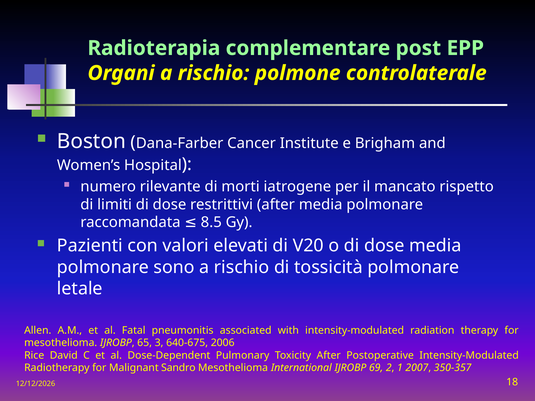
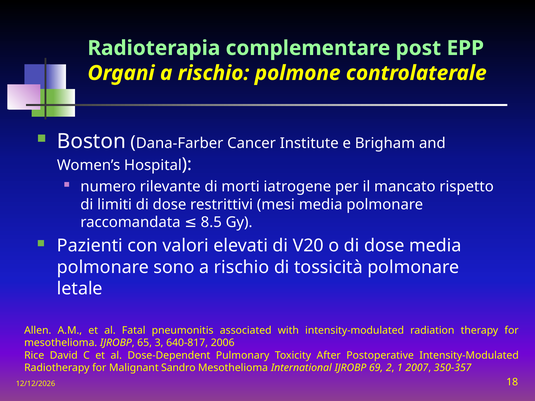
restrittivi after: after -> mesi
640-675: 640-675 -> 640-817
